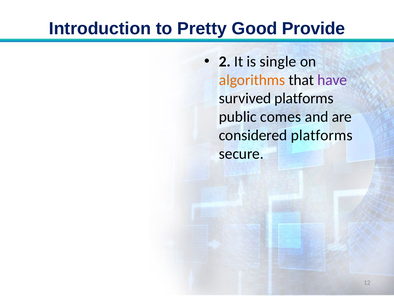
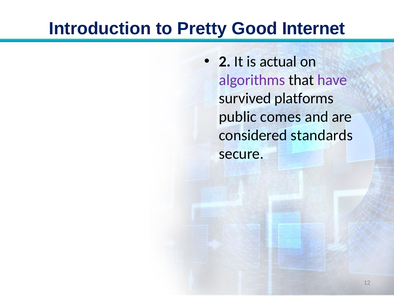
Provide: Provide -> Internet
single: single -> actual
algorithms colour: orange -> purple
considered platforms: platforms -> standards
